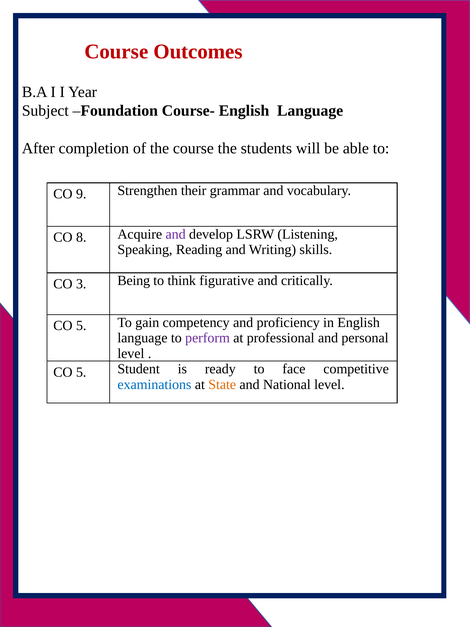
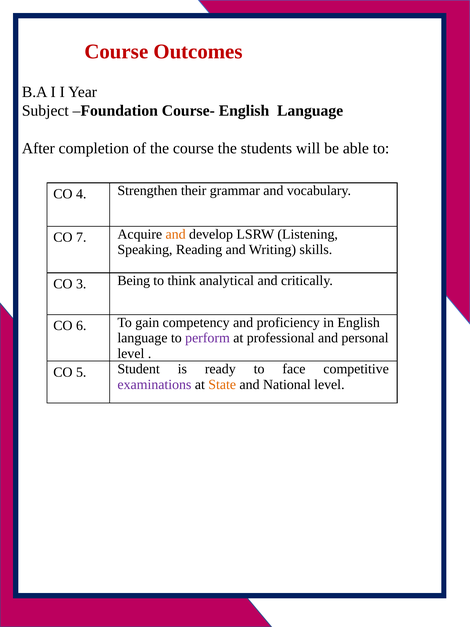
9: 9 -> 4
8: 8 -> 7
and at (176, 234) colour: purple -> orange
figurative: figurative -> analytical
5 at (81, 325): 5 -> 6
examinations colour: blue -> purple
